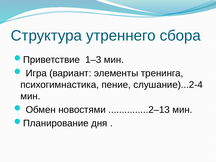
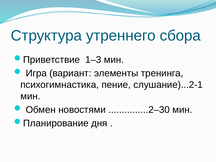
слушание)...2-4: слушание)...2-4 -> слушание)...2-1
...............2–13: ...............2–13 -> ...............2–30
